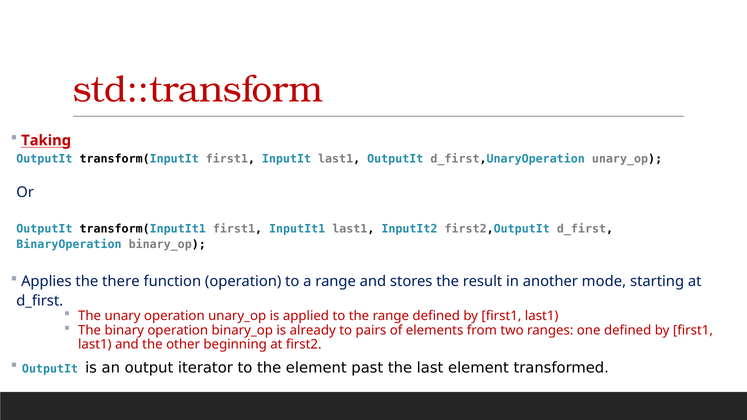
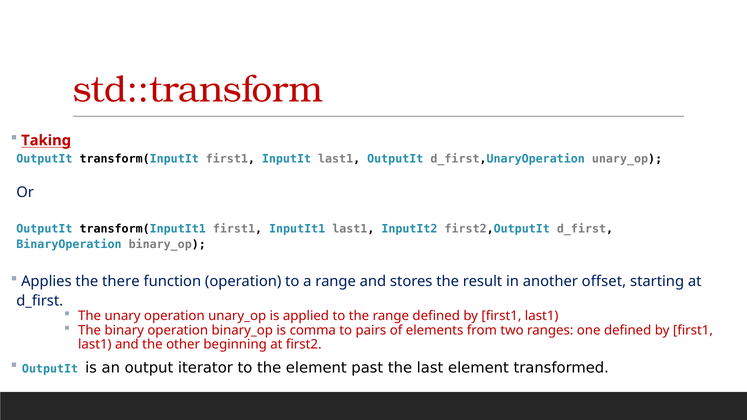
mode: mode -> offset
already: already -> comma
